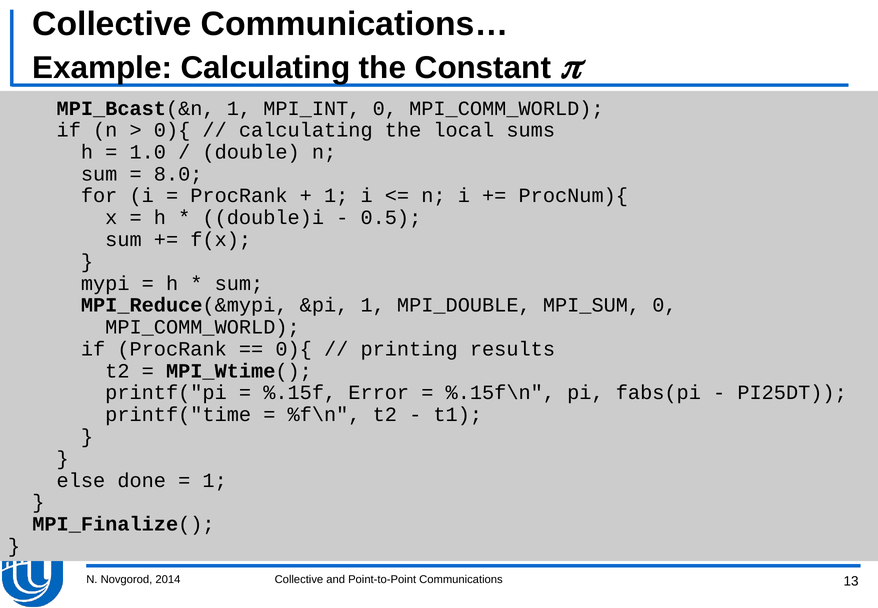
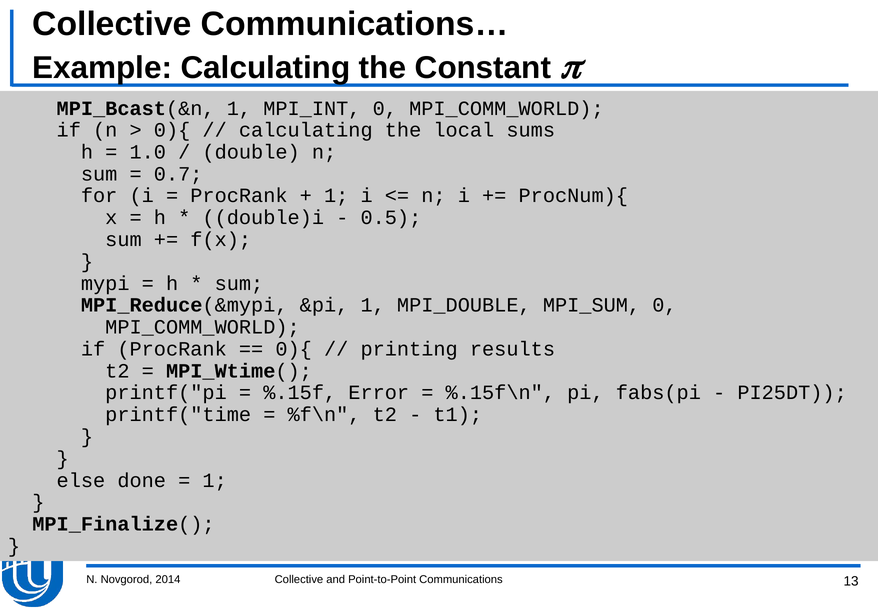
8.0: 8.0 -> 0.7
